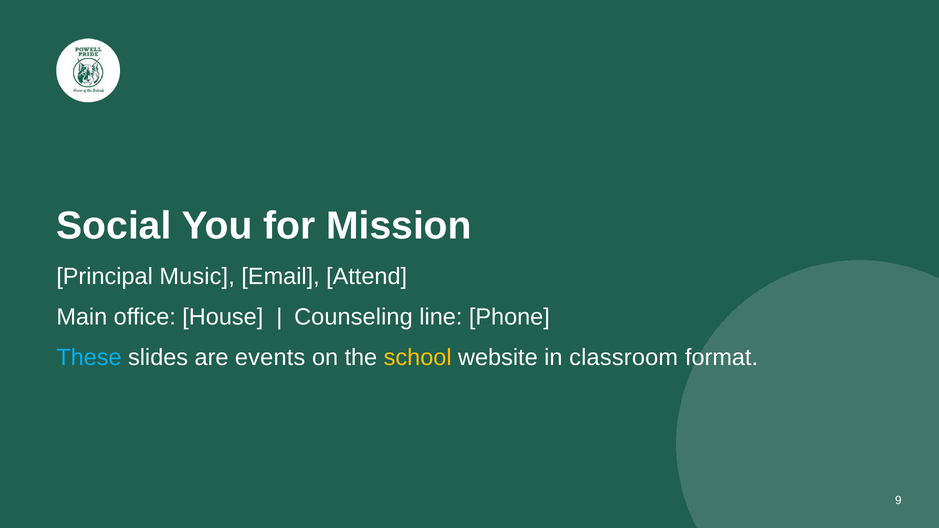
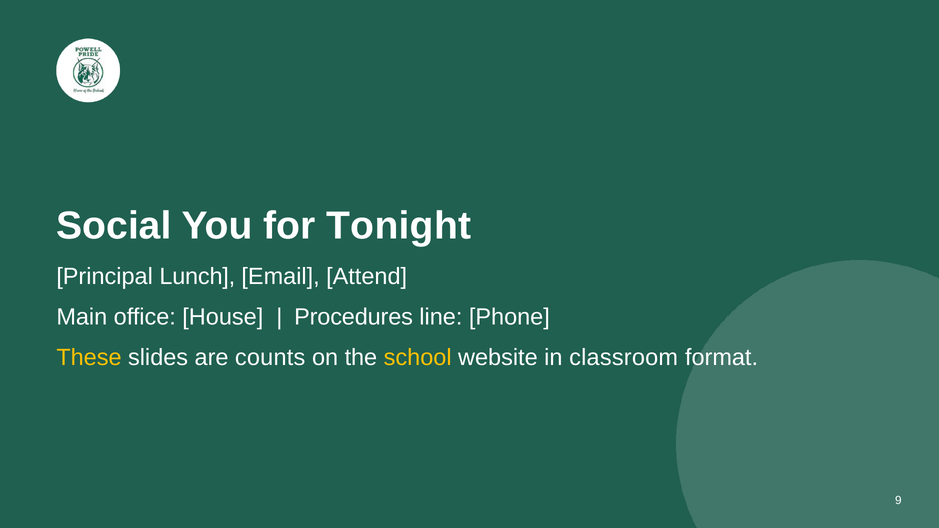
Mission: Mission -> Tonight
Music: Music -> Lunch
Counseling: Counseling -> Procedures
These colour: light blue -> yellow
events: events -> counts
